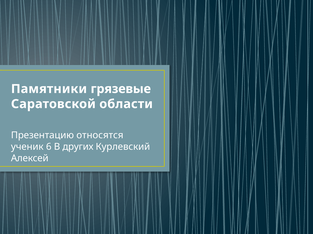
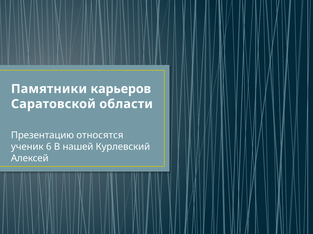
грязевые: грязевые -> карьеров
других: других -> нашей
